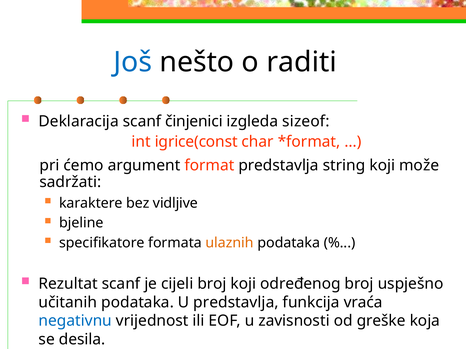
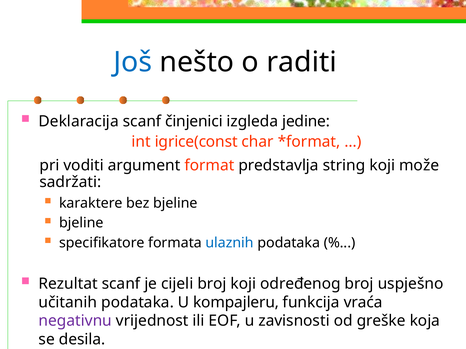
sizeof: sizeof -> jedine
ćemo: ćemo -> voditi
bez vidljive: vidljive -> bjeline
ulaznih colour: orange -> blue
U predstavlja: predstavlja -> kompajleru
negativnu colour: blue -> purple
